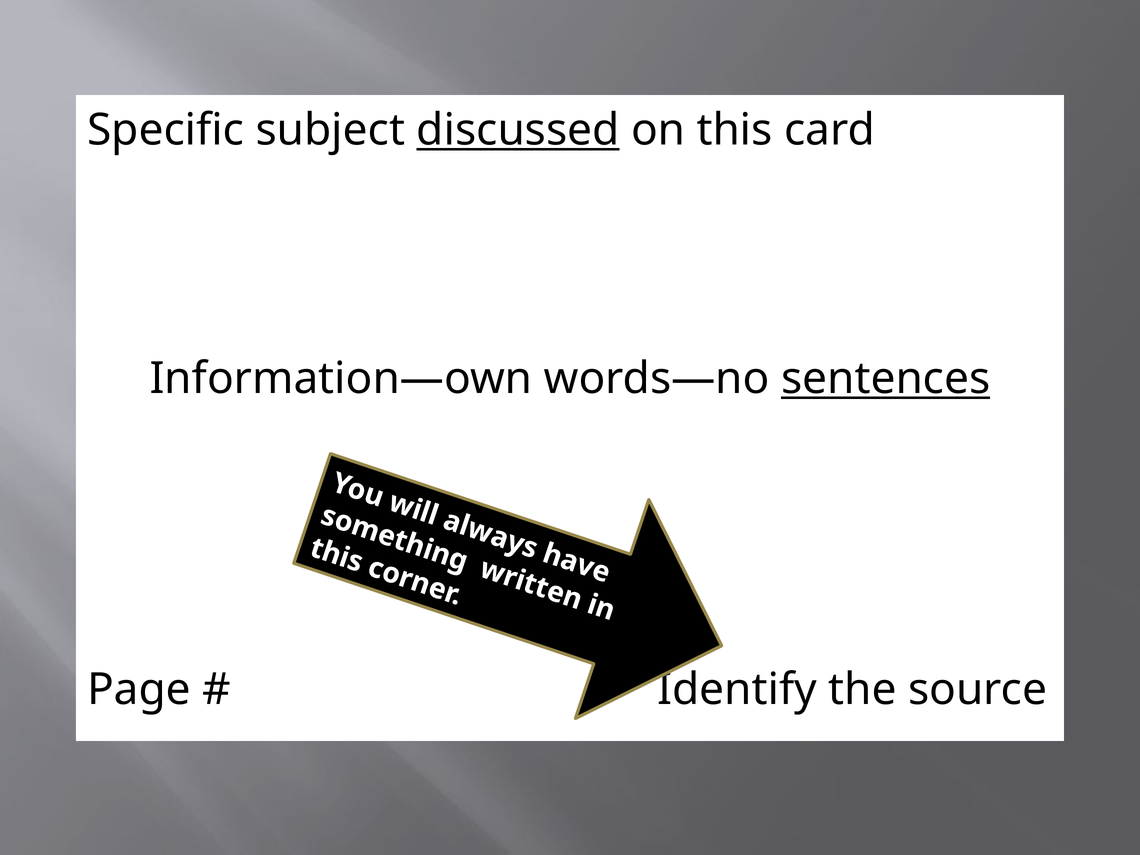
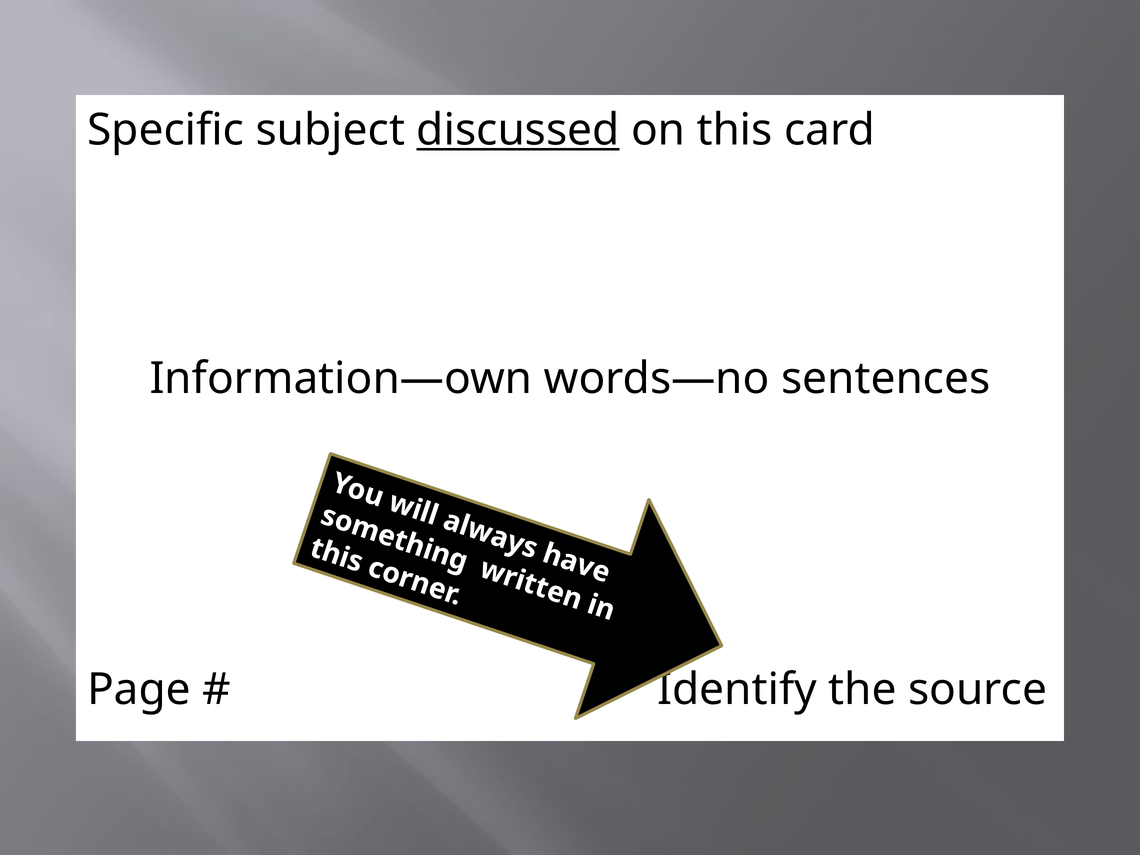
sentences underline: present -> none
